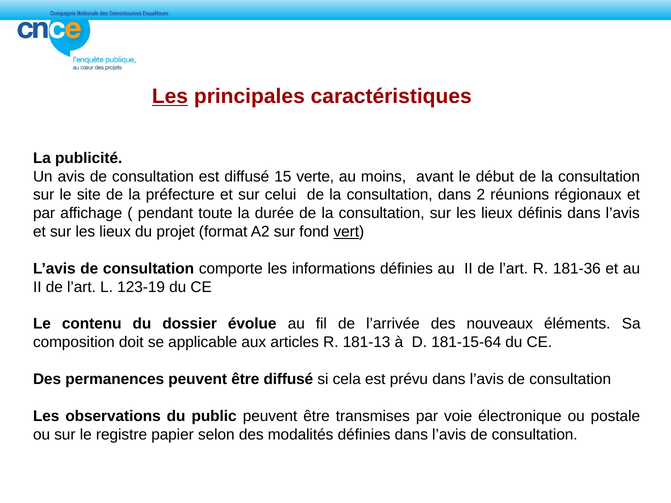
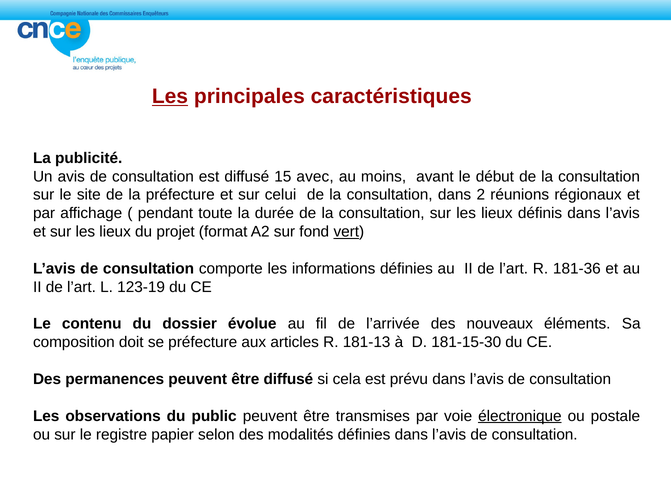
verte: verte -> avec
se applicable: applicable -> préfecture
181-15-64: 181-15-64 -> 181-15-30
électronique underline: none -> present
